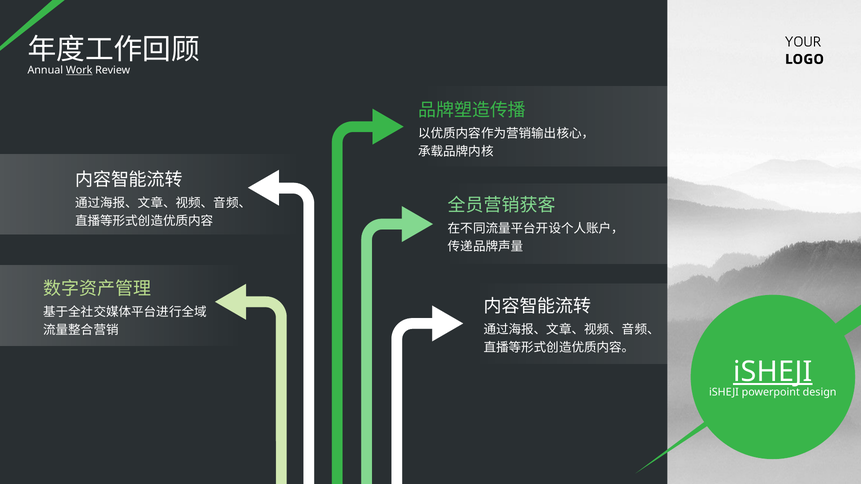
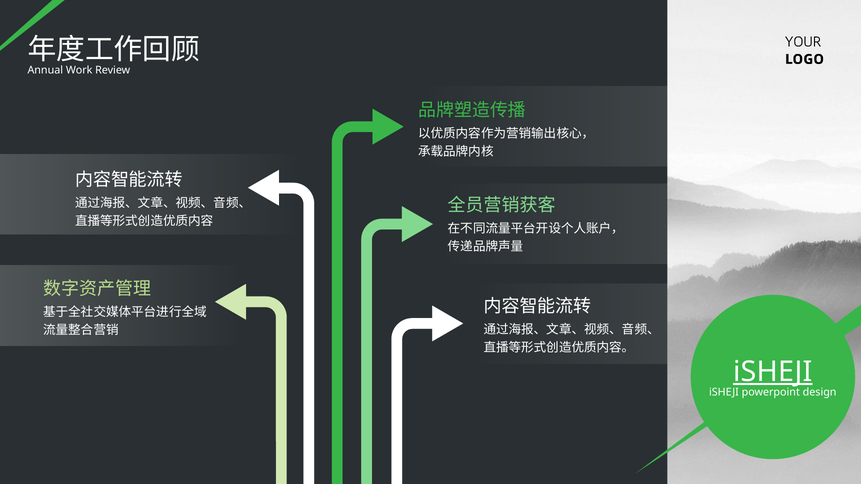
Work underline: present -> none
